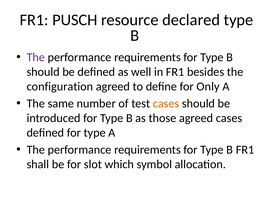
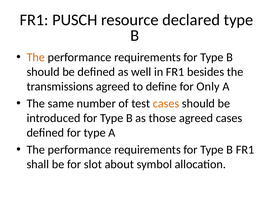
The at (36, 57) colour: purple -> orange
configuration: configuration -> transmissions
which: which -> about
